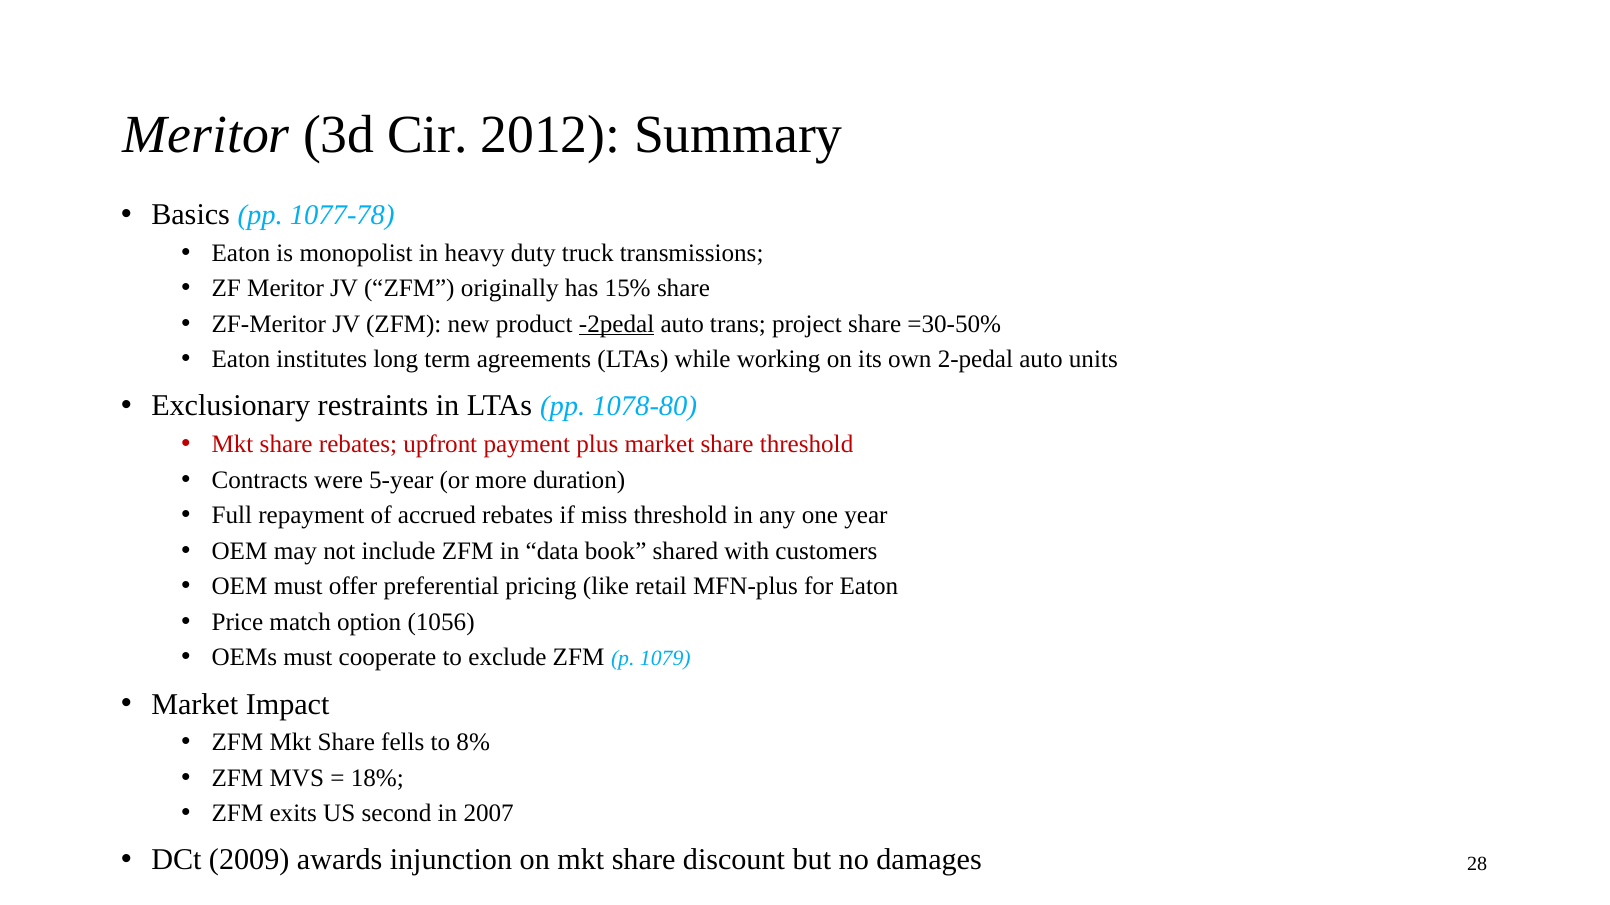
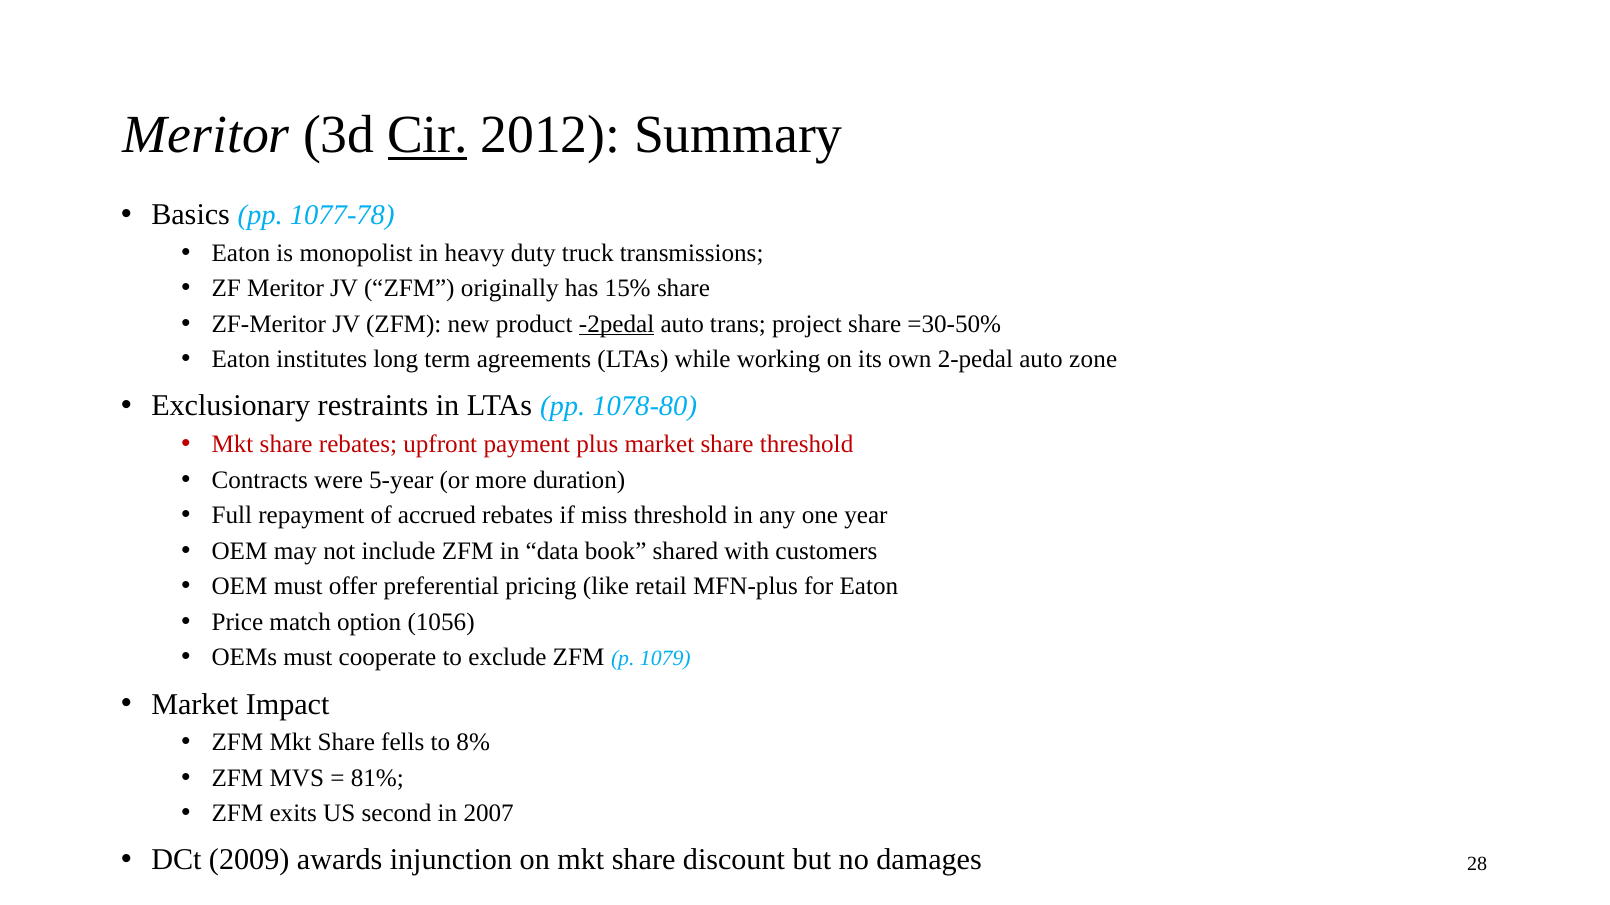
Cir underline: none -> present
units: units -> zone
18%: 18% -> 81%
